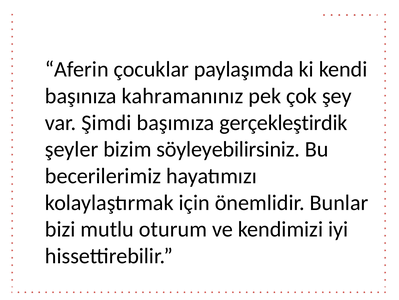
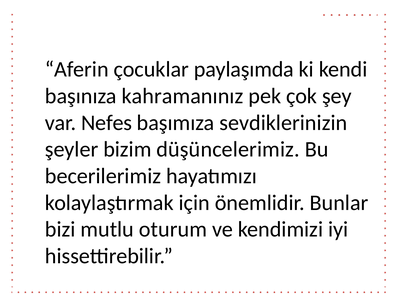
Şimdi: Şimdi -> Nefes
gerçekleştirdik: gerçekleştirdik -> sevdiklerinizin
söyleyebilirsiniz: söyleyebilirsiniz -> düşüncelerimiz
